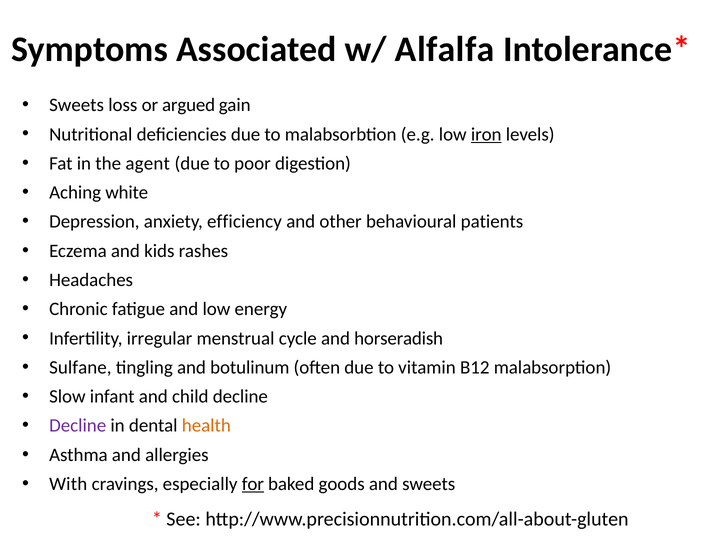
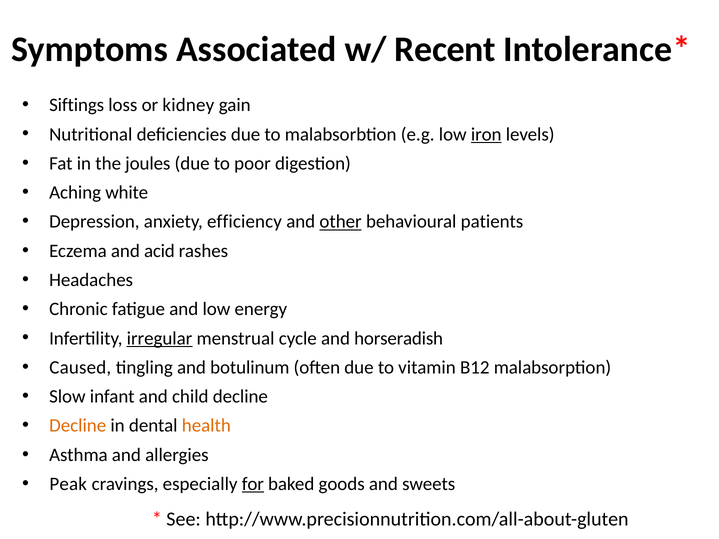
Alfalfa: Alfalfa -> Recent
Sweets at (77, 105): Sweets -> Siftings
argued: argued -> kidney
agent: agent -> joules
other underline: none -> present
kids: kids -> acid
irregular underline: none -> present
Sulfane: Sulfane -> Caused
Decline at (78, 426) colour: purple -> orange
With: With -> Peak
